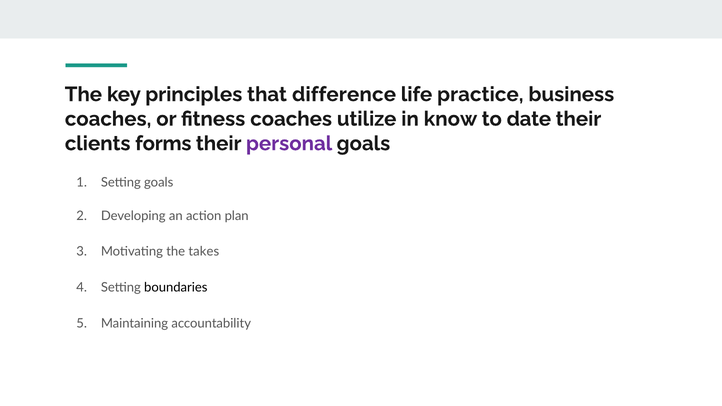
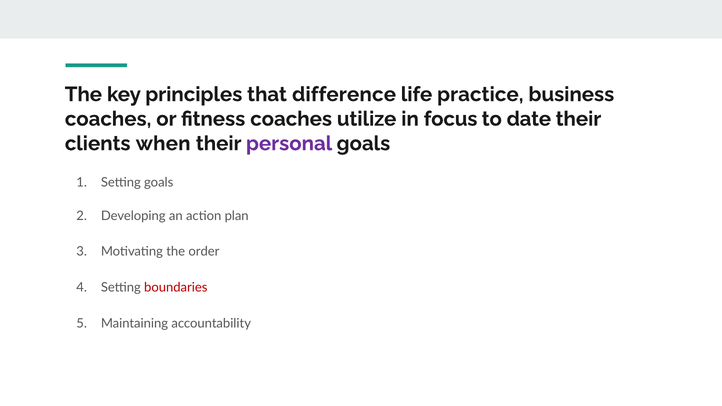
know: know -> focus
forms: forms -> when
takes: takes -> order
boundaries colour: black -> red
